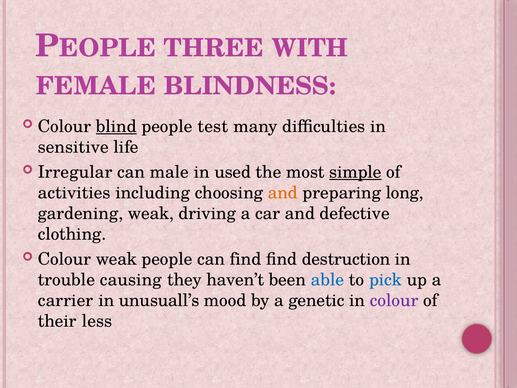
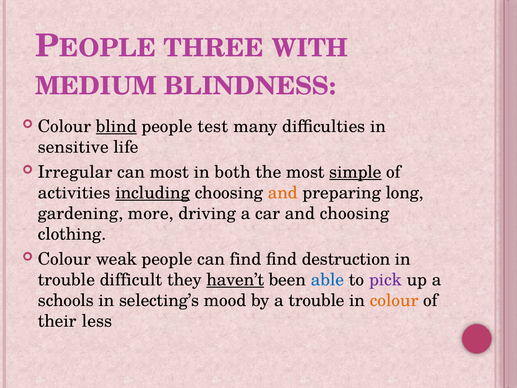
FEMALE: FEMALE -> MEDIUM
can male: male -> most
used: used -> both
including underline: none -> present
gardening weak: weak -> more
and defective: defective -> choosing
causing: causing -> difficult
haven’t underline: none -> present
pick colour: blue -> purple
carrier: carrier -> schools
unusuall’s: unusuall’s -> selecting’s
a genetic: genetic -> trouble
colour at (394, 300) colour: purple -> orange
